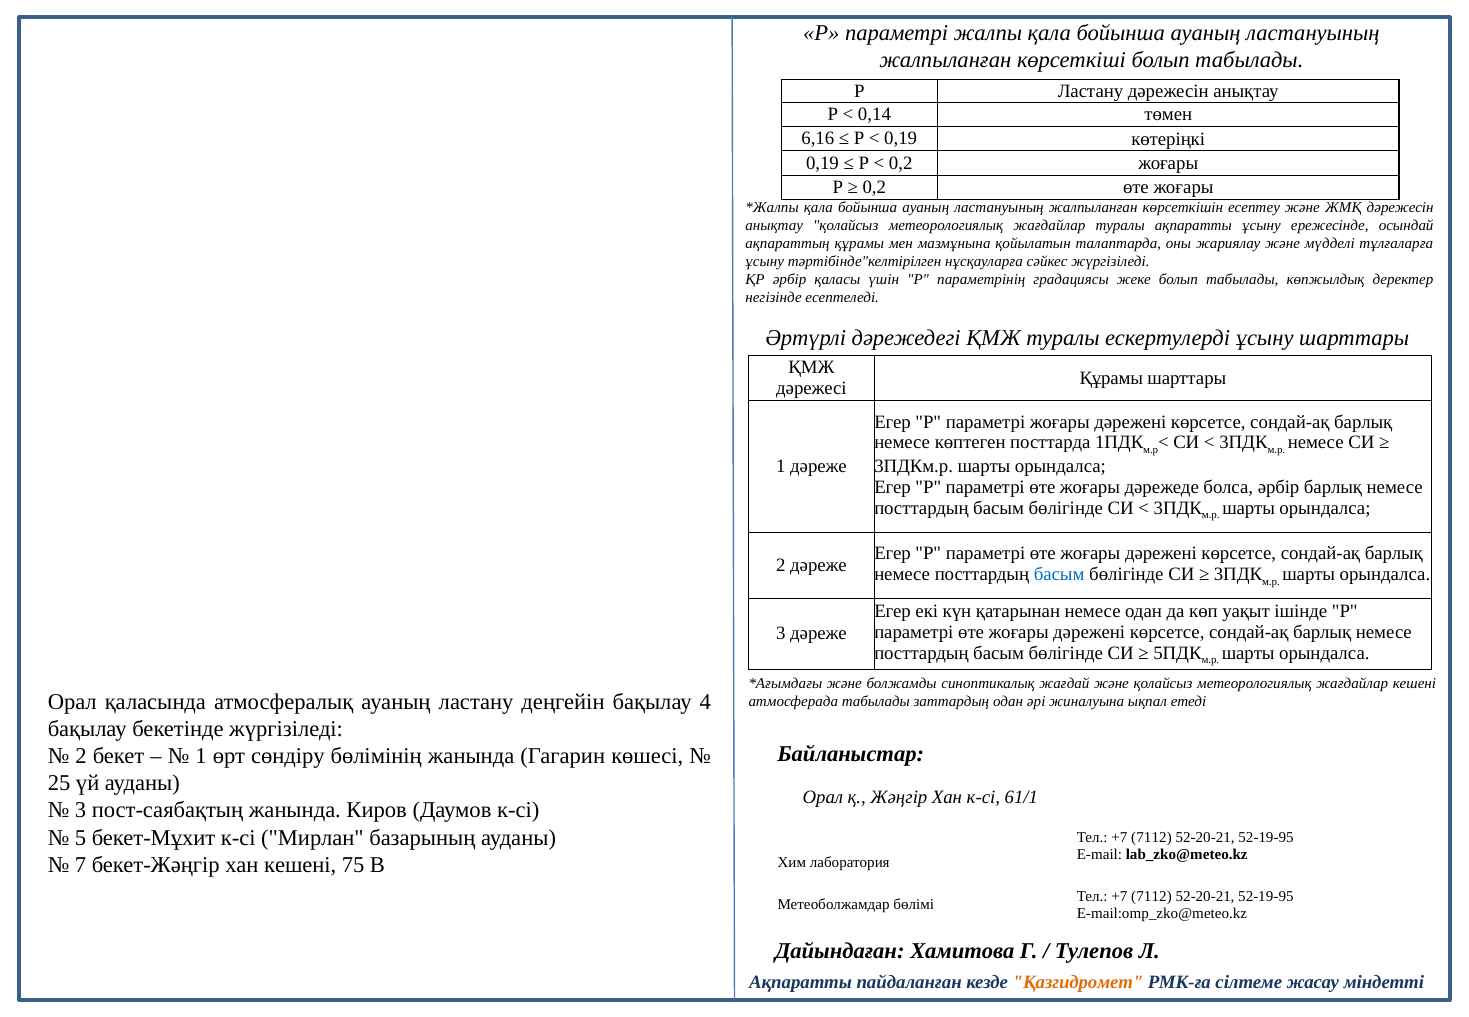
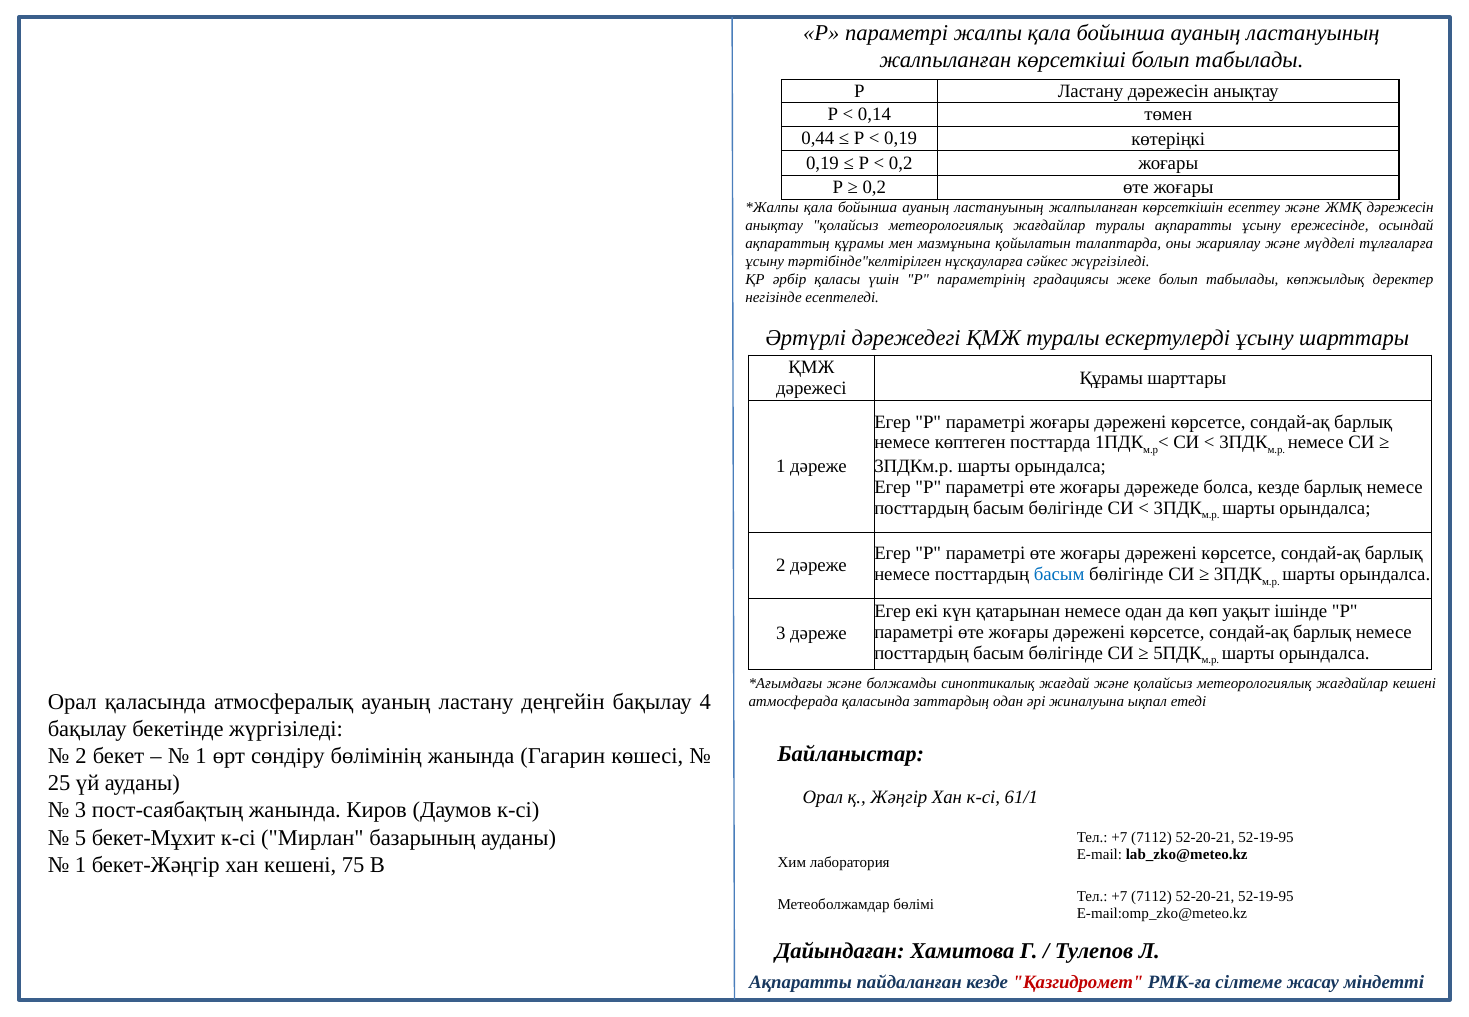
6,16: 6,16 -> 0,44
болса әрбір: әрбір -> кезде
атмосферада табылады: табылады -> қаласында
7 at (81, 865): 7 -> 1
Қазгидромет colour: orange -> red
